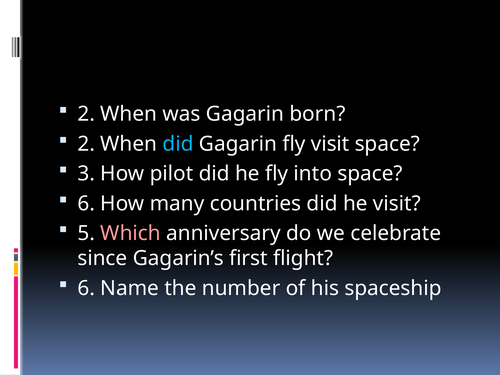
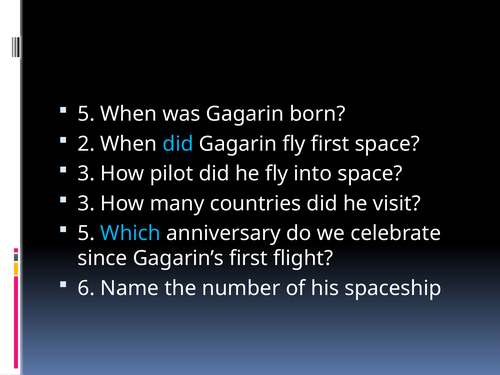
2 at (86, 114): 2 -> 5
fly visit: visit -> first
6 at (86, 204): 6 -> 3
Which colour: pink -> light blue
